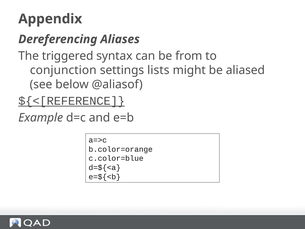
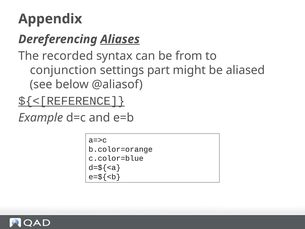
Aliases underline: none -> present
triggered: triggered -> recorded
lists: lists -> part
